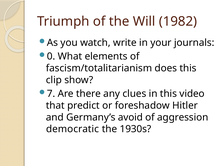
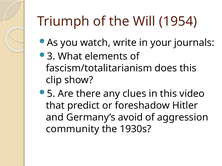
1982: 1982 -> 1954
0: 0 -> 3
7: 7 -> 5
democratic: democratic -> community
